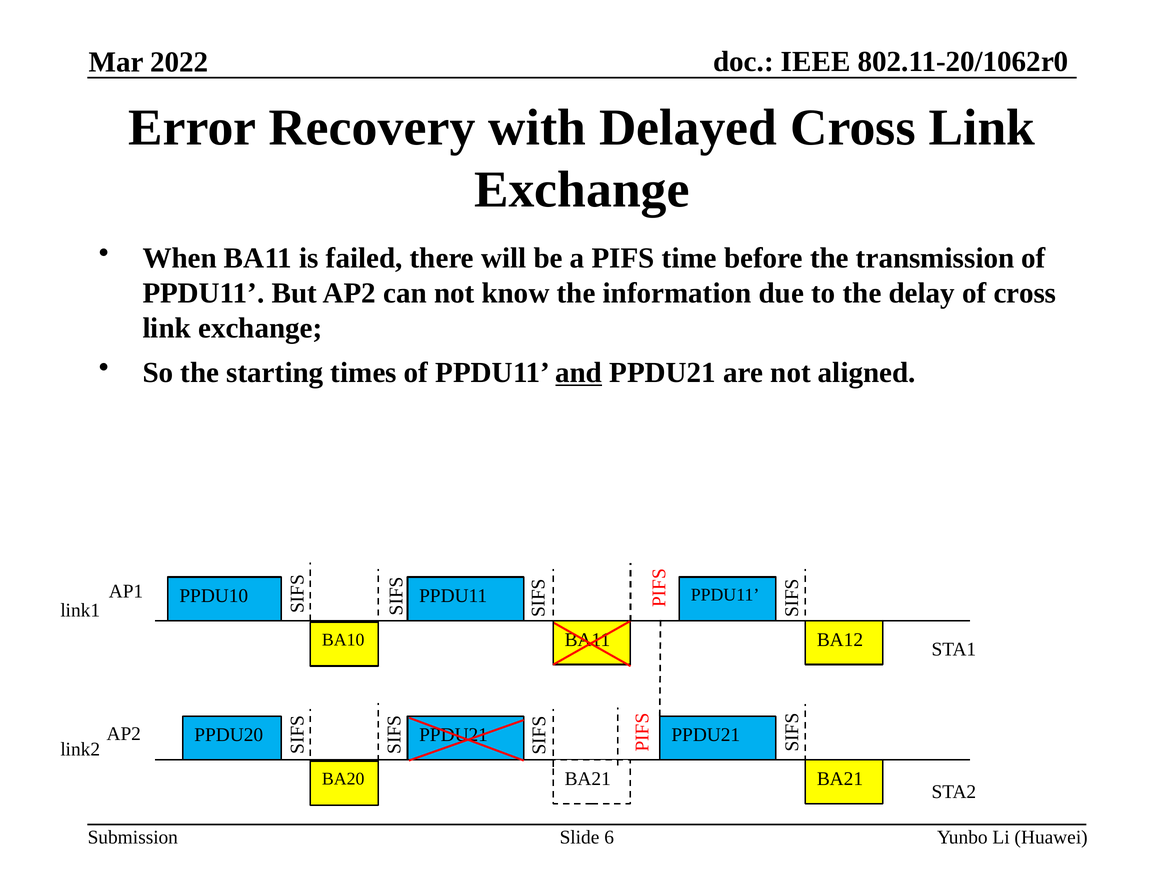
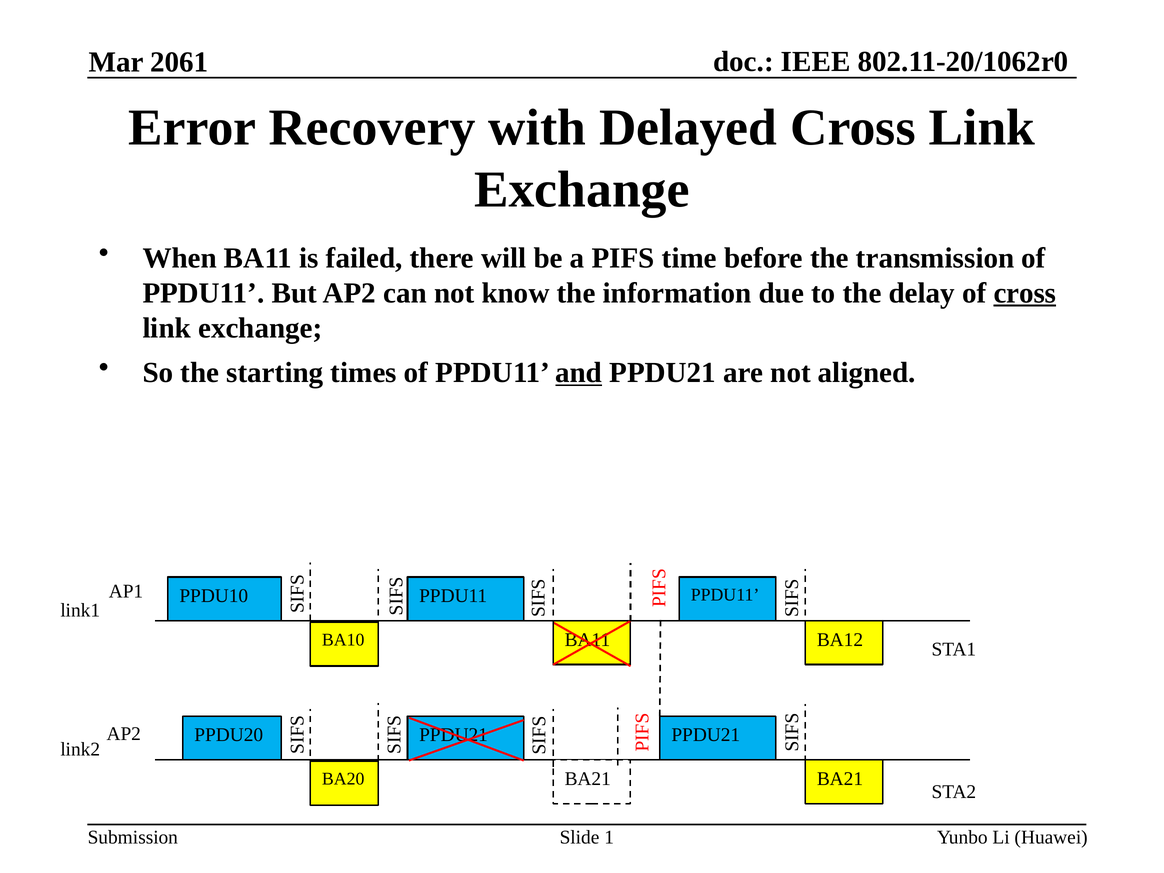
2022: 2022 -> 2061
cross at (1025, 293) underline: none -> present
6: 6 -> 1
